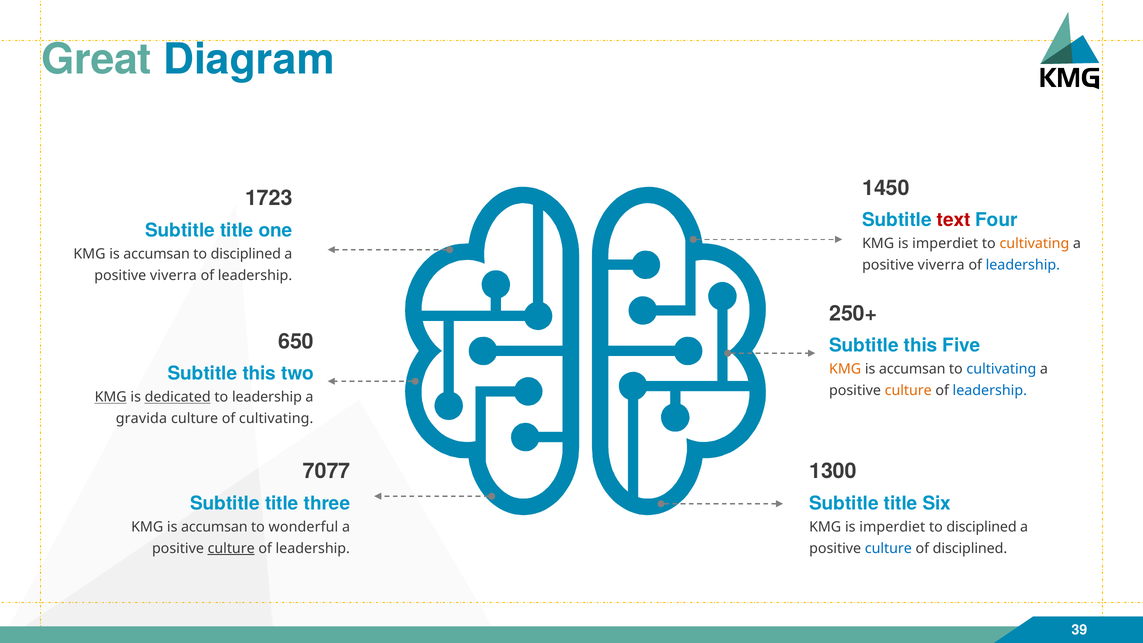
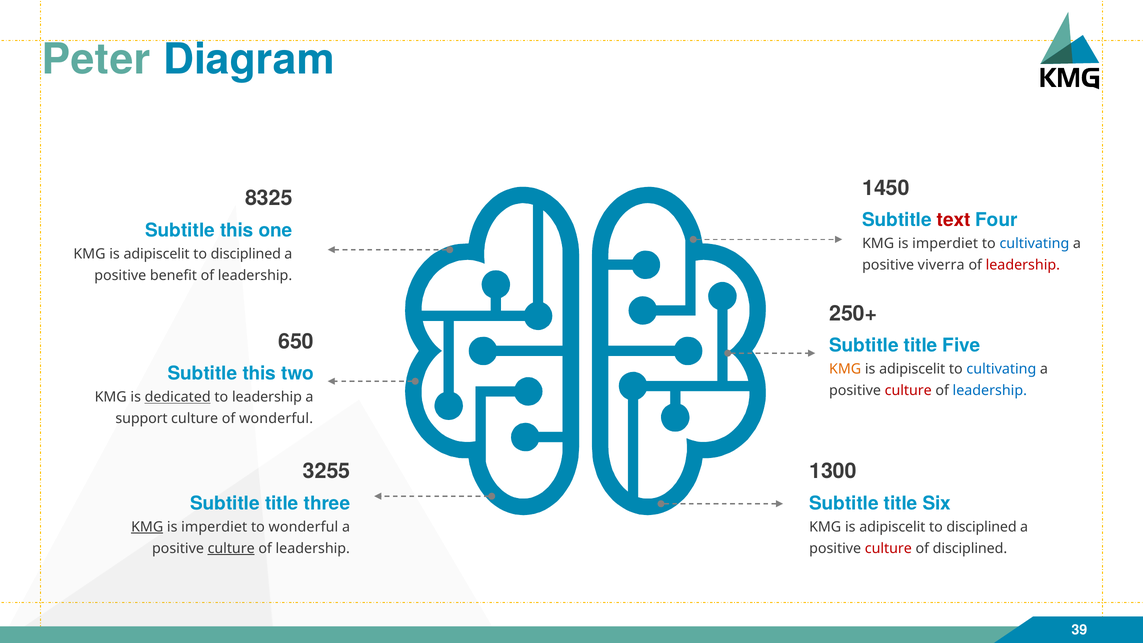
Great: Great -> Peter
1723: 1723 -> 8325
title at (237, 230): title -> this
cultivating at (1034, 244) colour: orange -> blue
accumsan at (157, 254): accumsan -> adipiscelit
leadership at (1023, 265) colour: blue -> red
viverra at (173, 275): viverra -> benefit
650 Subtitle this: this -> title
accumsan at (912, 369): accumsan -> adipiscelit
culture at (908, 390) colour: orange -> red
KMG at (111, 397) underline: present -> none
gravida: gravida -> support
of cultivating: cultivating -> wonderful
7077: 7077 -> 3255
KMG at (147, 527) underline: none -> present
accumsan at (214, 527): accumsan -> imperdiet
imperdiet at (892, 527): imperdiet -> adipiscelit
culture at (888, 548) colour: blue -> red
